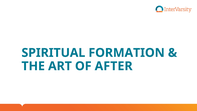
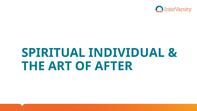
FORMATION: FORMATION -> INDIVIDUAL
